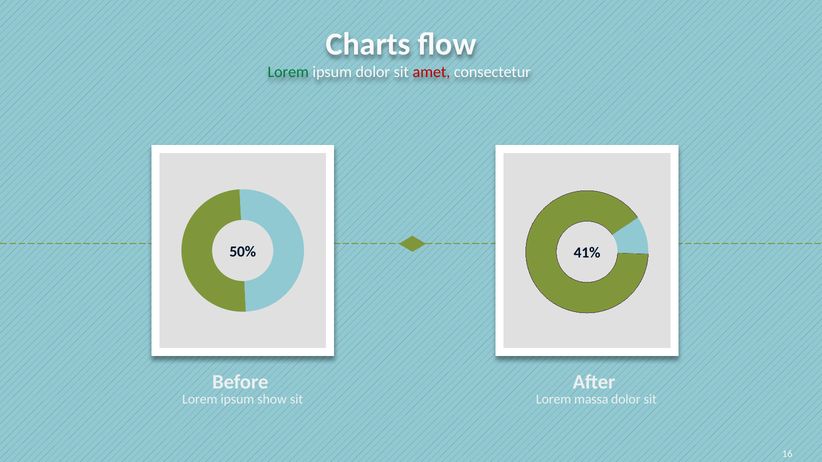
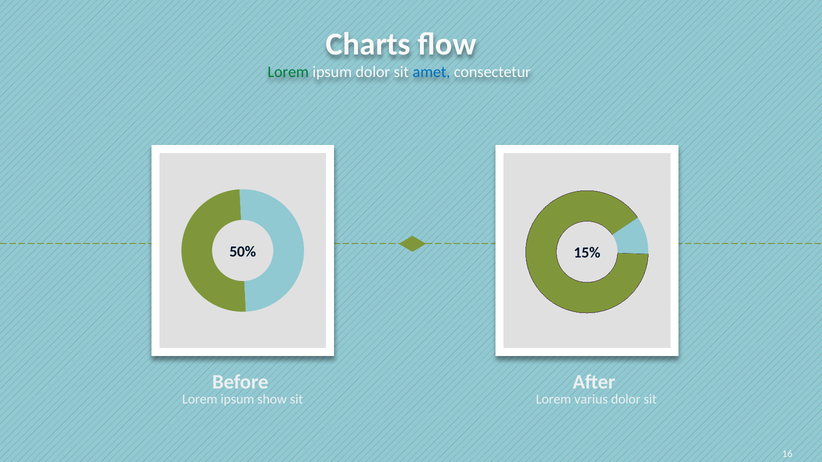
amet colour: red -> blue
41%: 41% -> 15%
massa: massa -> varius
